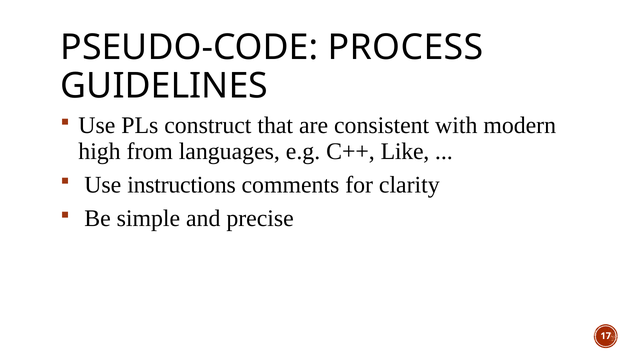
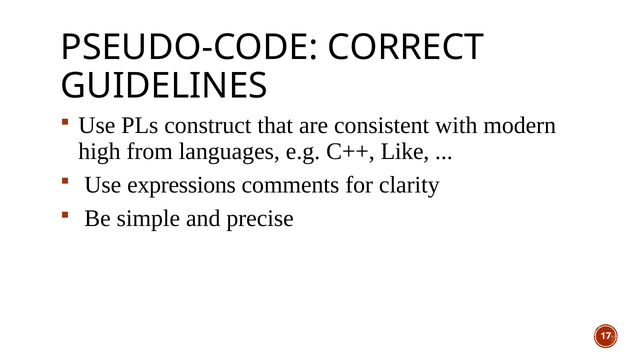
PROCESS: PROCESS -> CORRECT
instructions: instructions -> expressions
